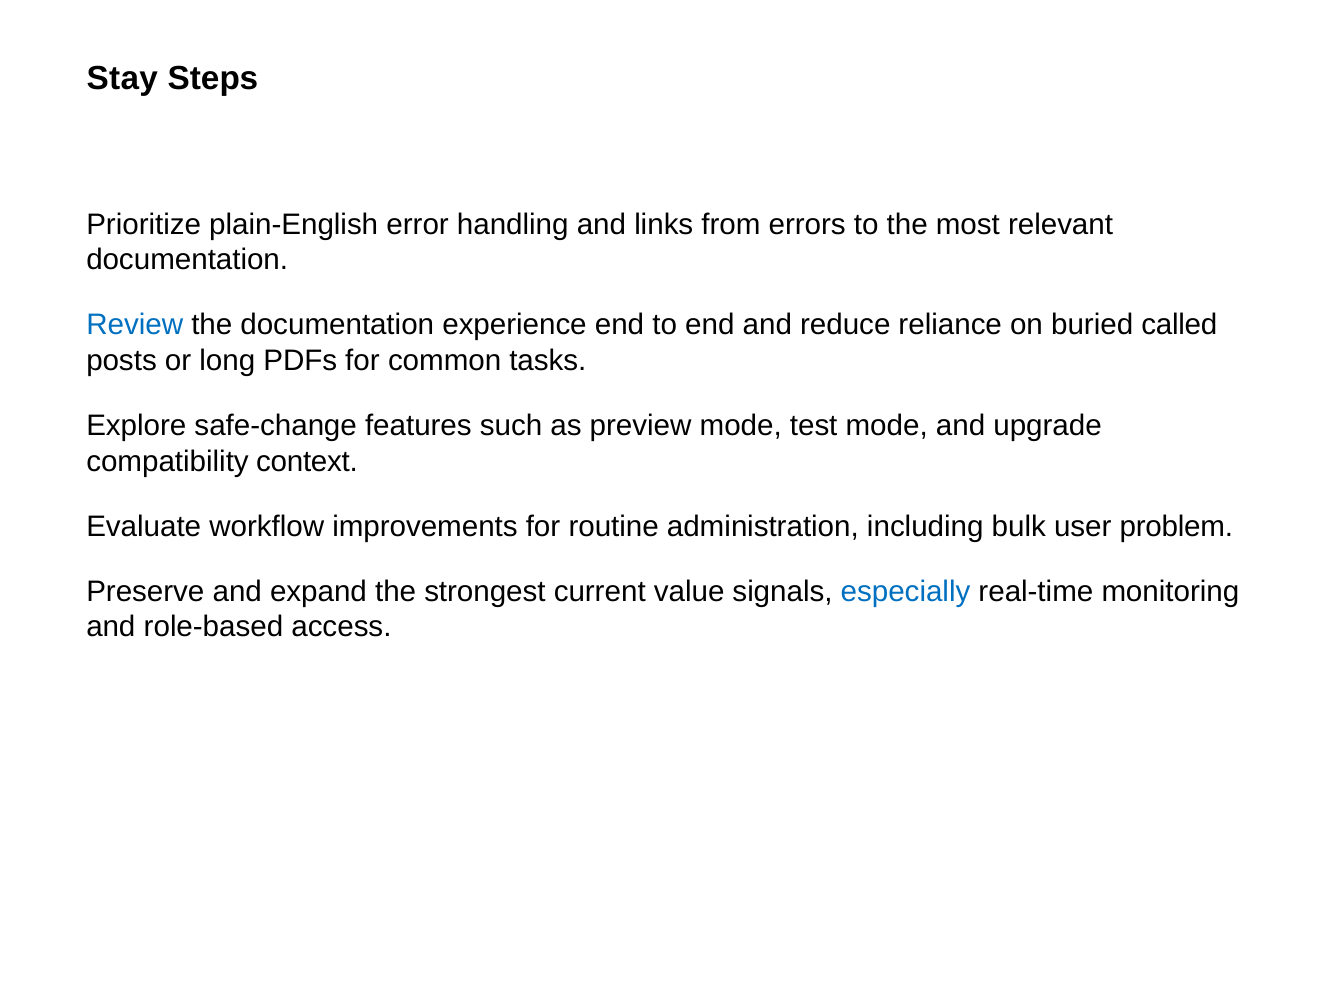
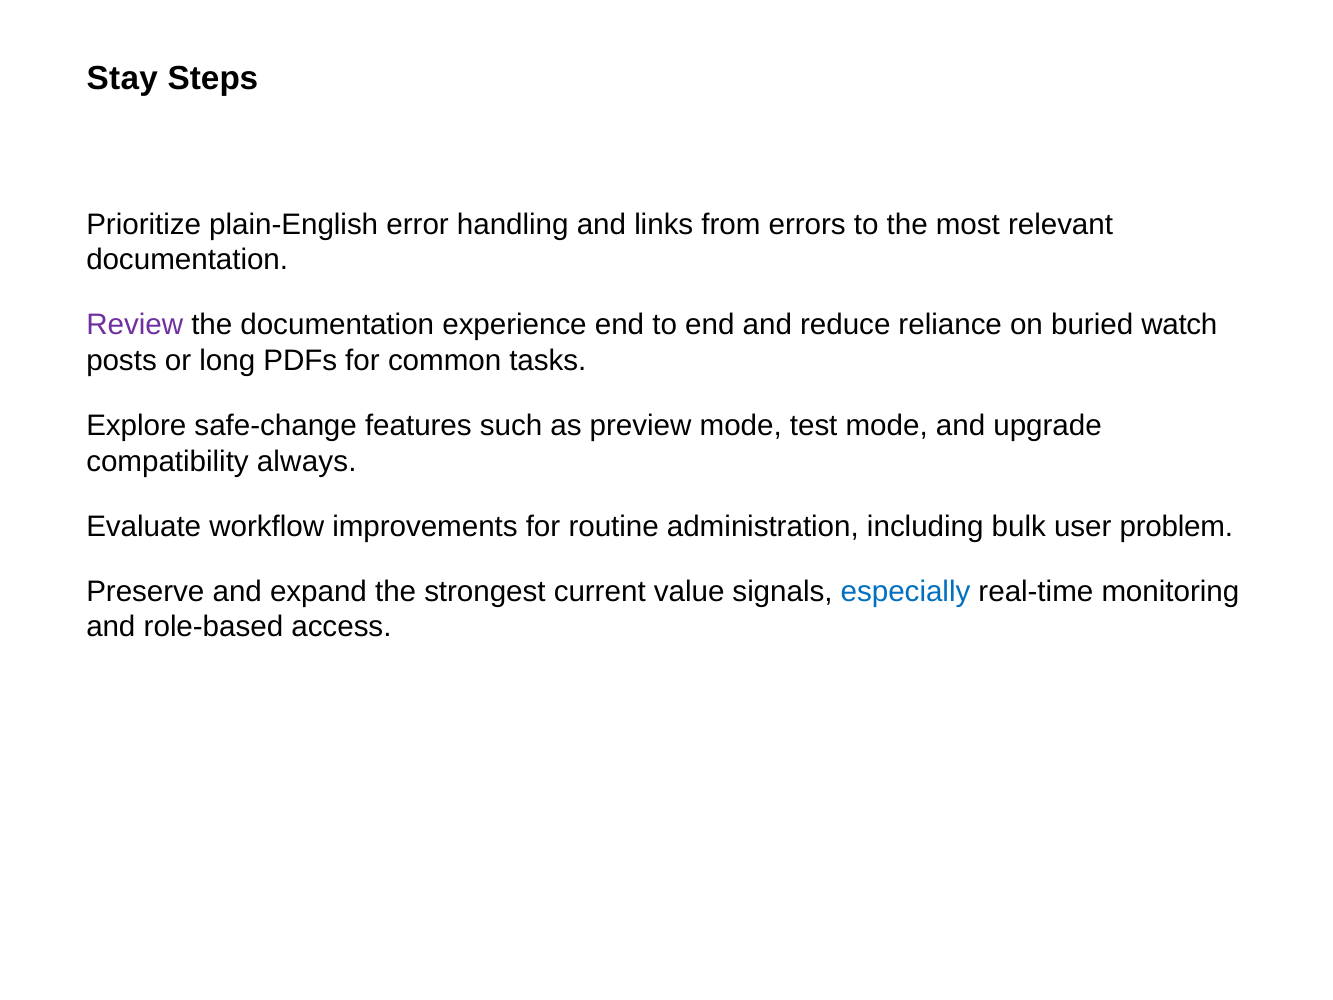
Review colour: blue -> purple
called: called -> watch
context: context -> always
